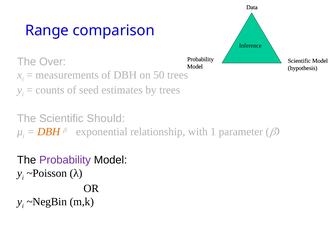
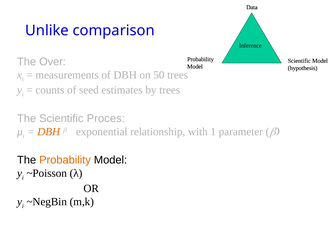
Range: Range -> Unlike
Should: Should -> Proces
Probability at (65, 160) colour: purple -> orange
